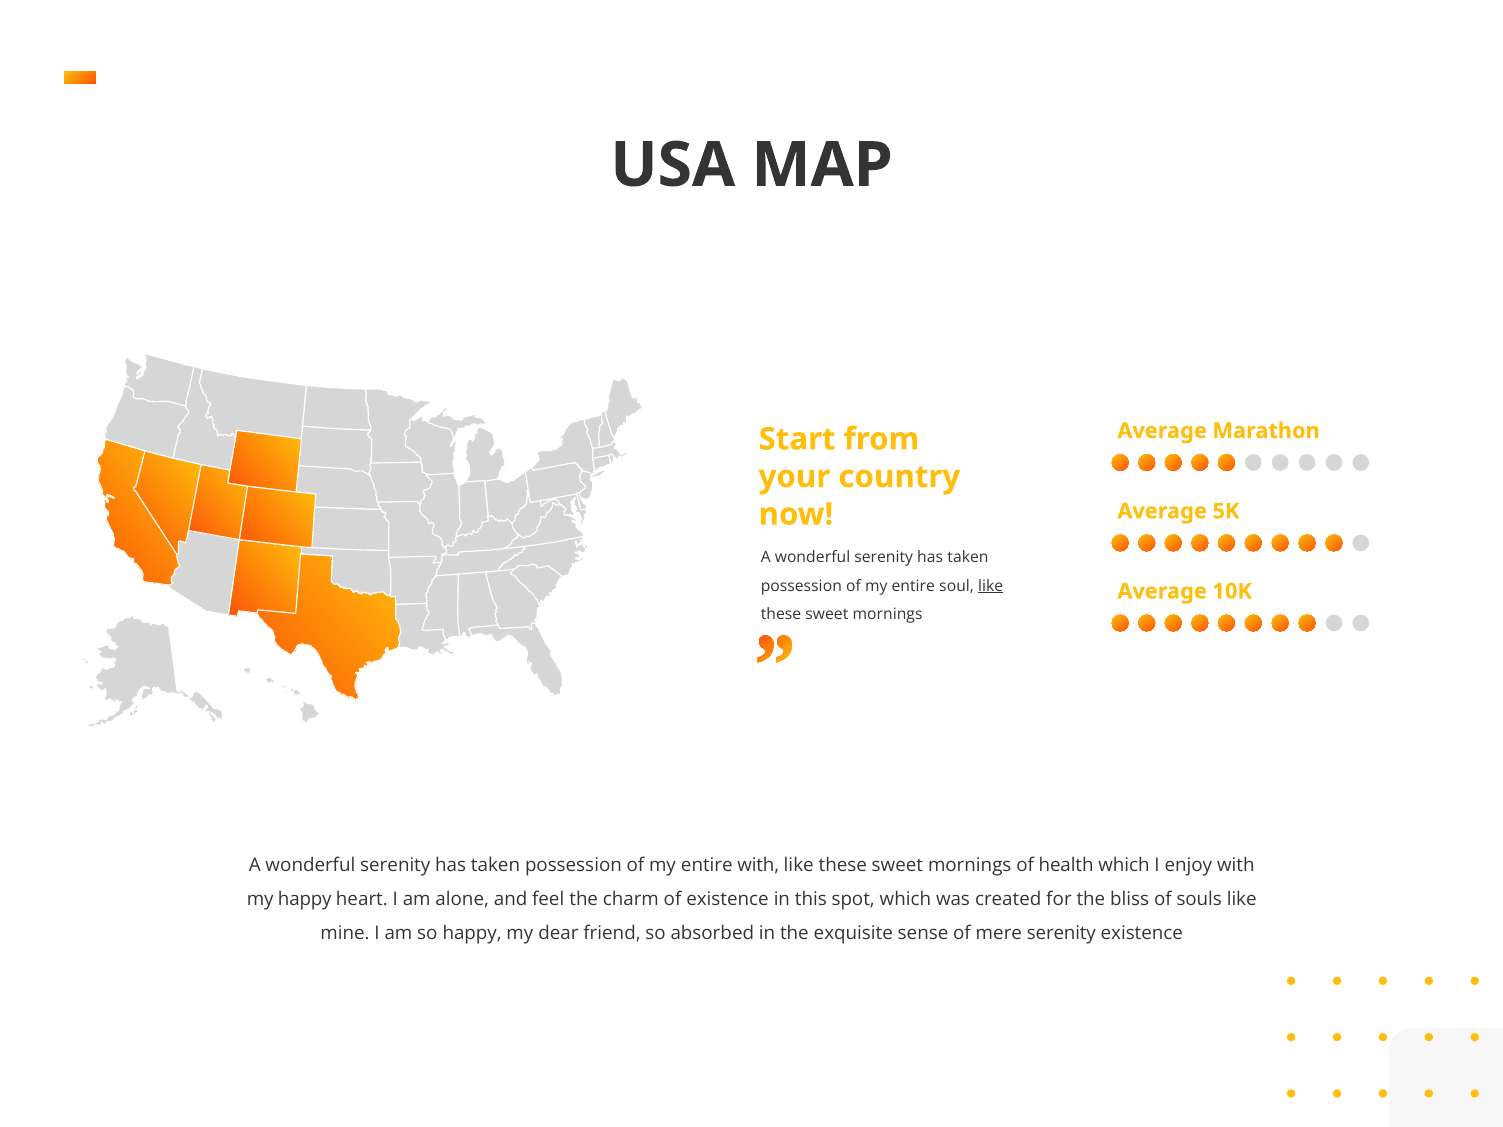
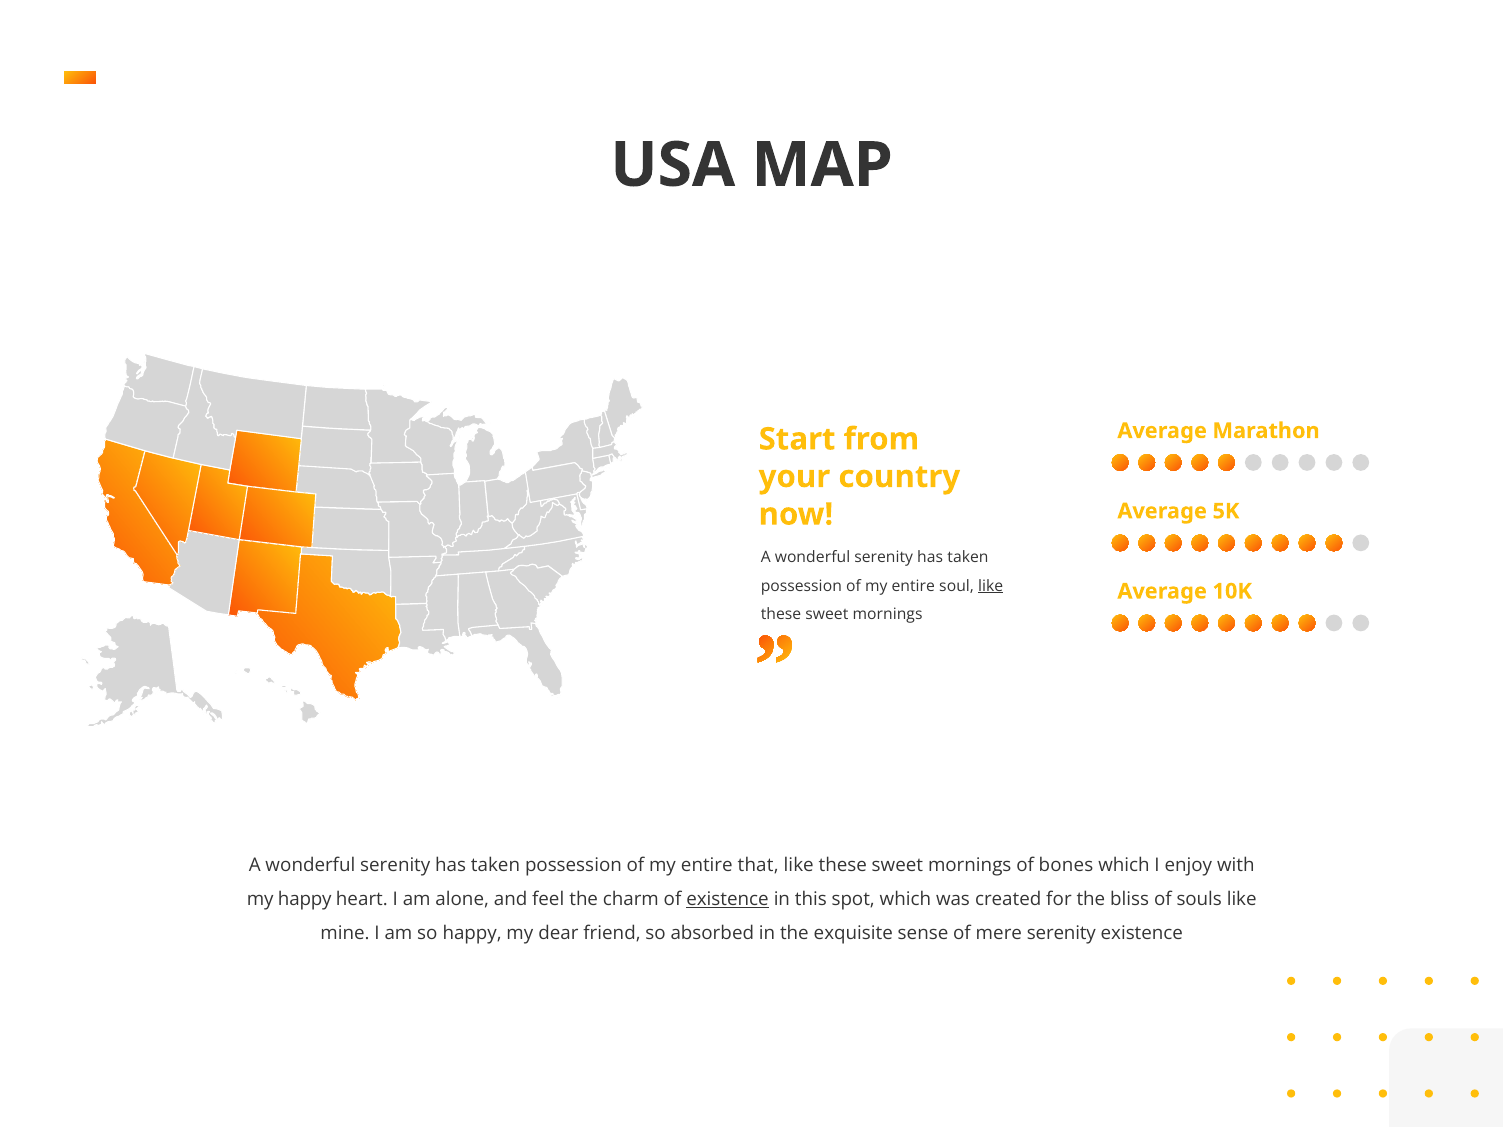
entire with: with -> that
health: health -> bones
existence at (728, 899) underline: none -> present
